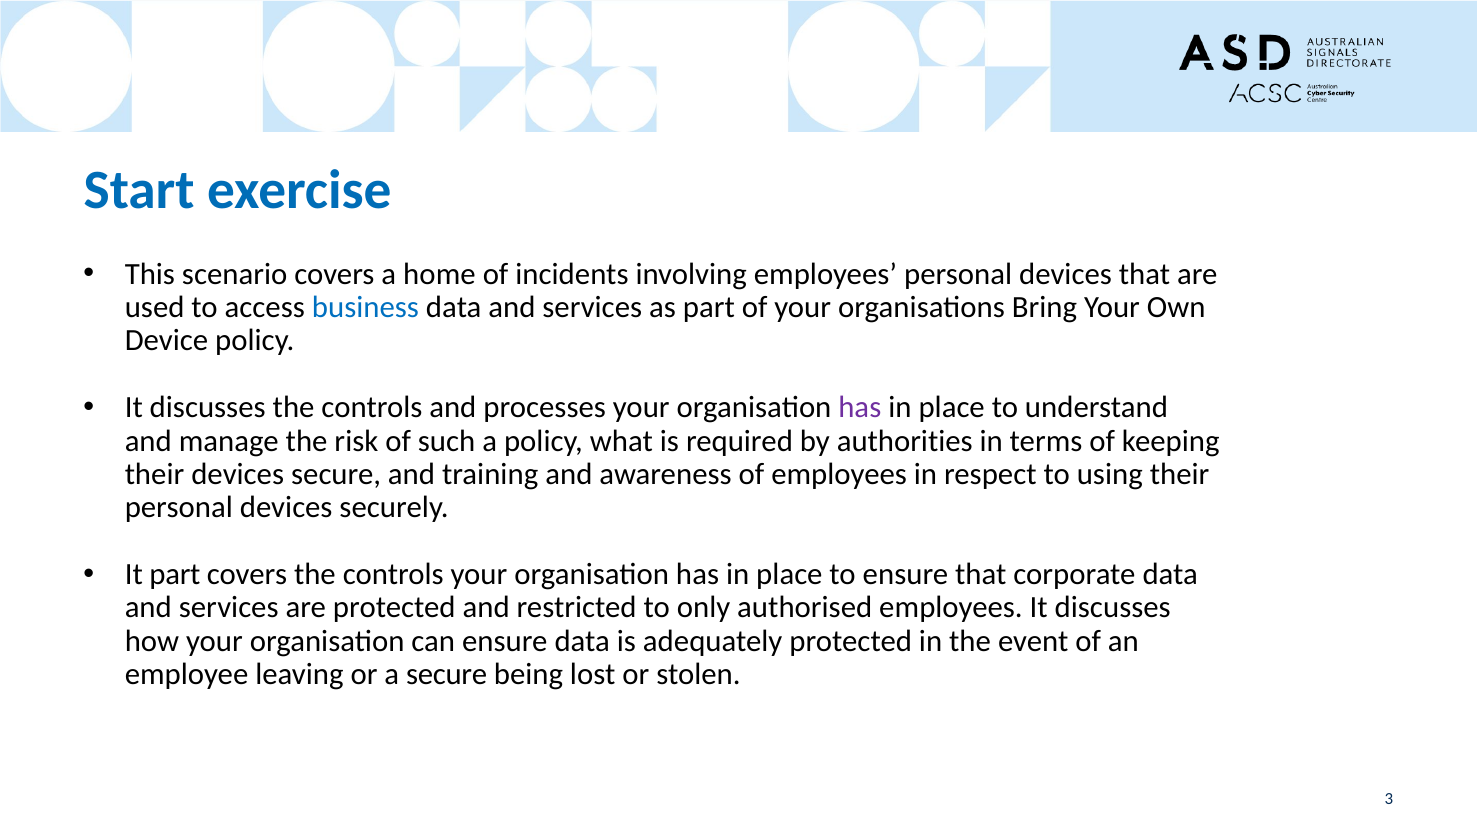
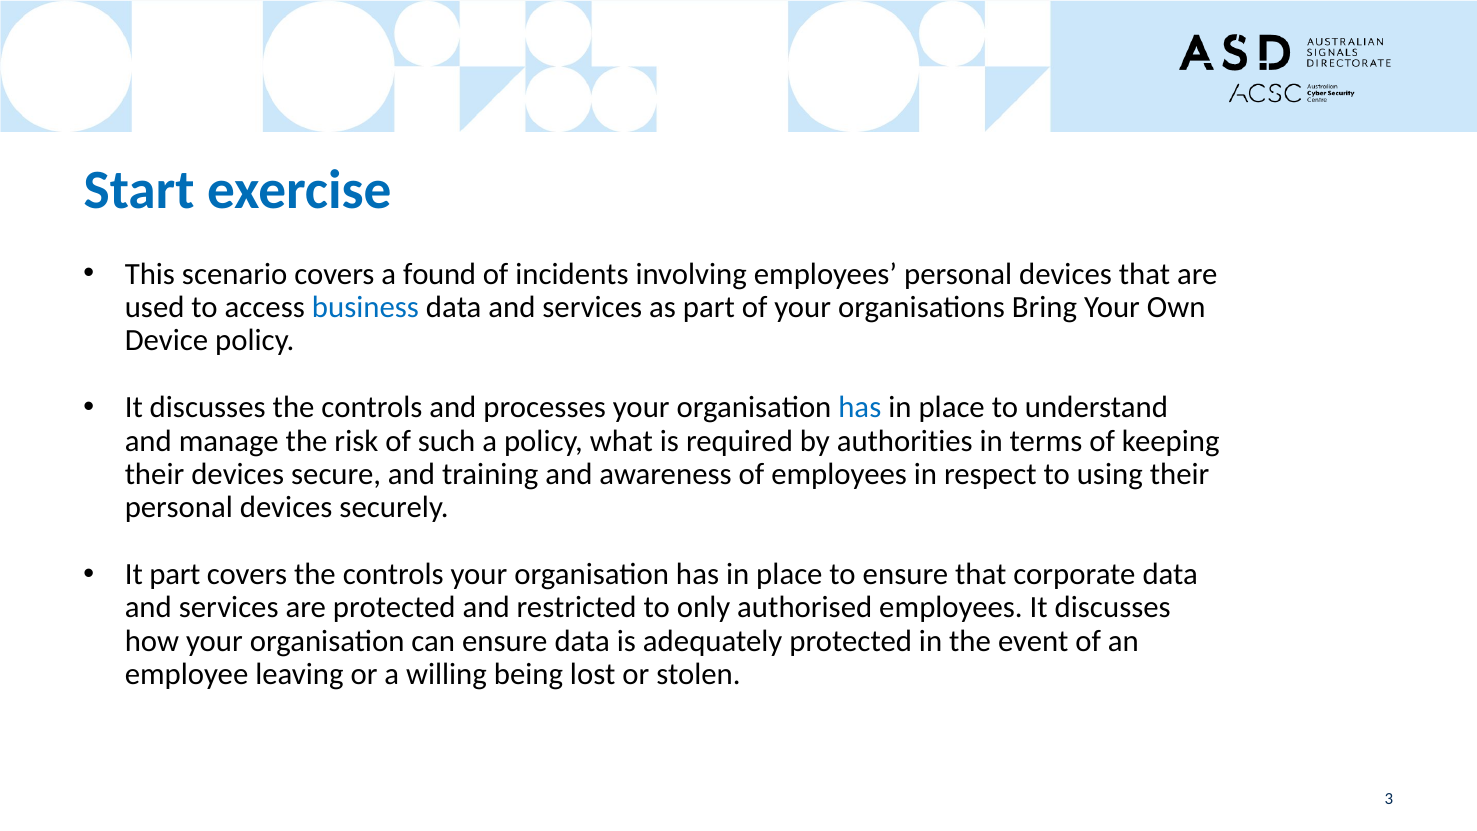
home: home -> found
has at (860, 407) colour: purple -> blue
a secure: secure -> willing
